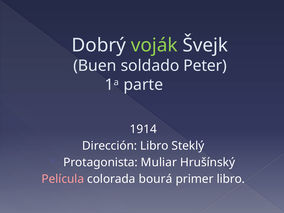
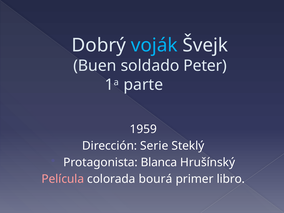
voják colour: light green -> light blue
1914: 1914 -> 1959
Dirección Libro: Libro -> Serie
Muliar: Muliar -> Blanca
